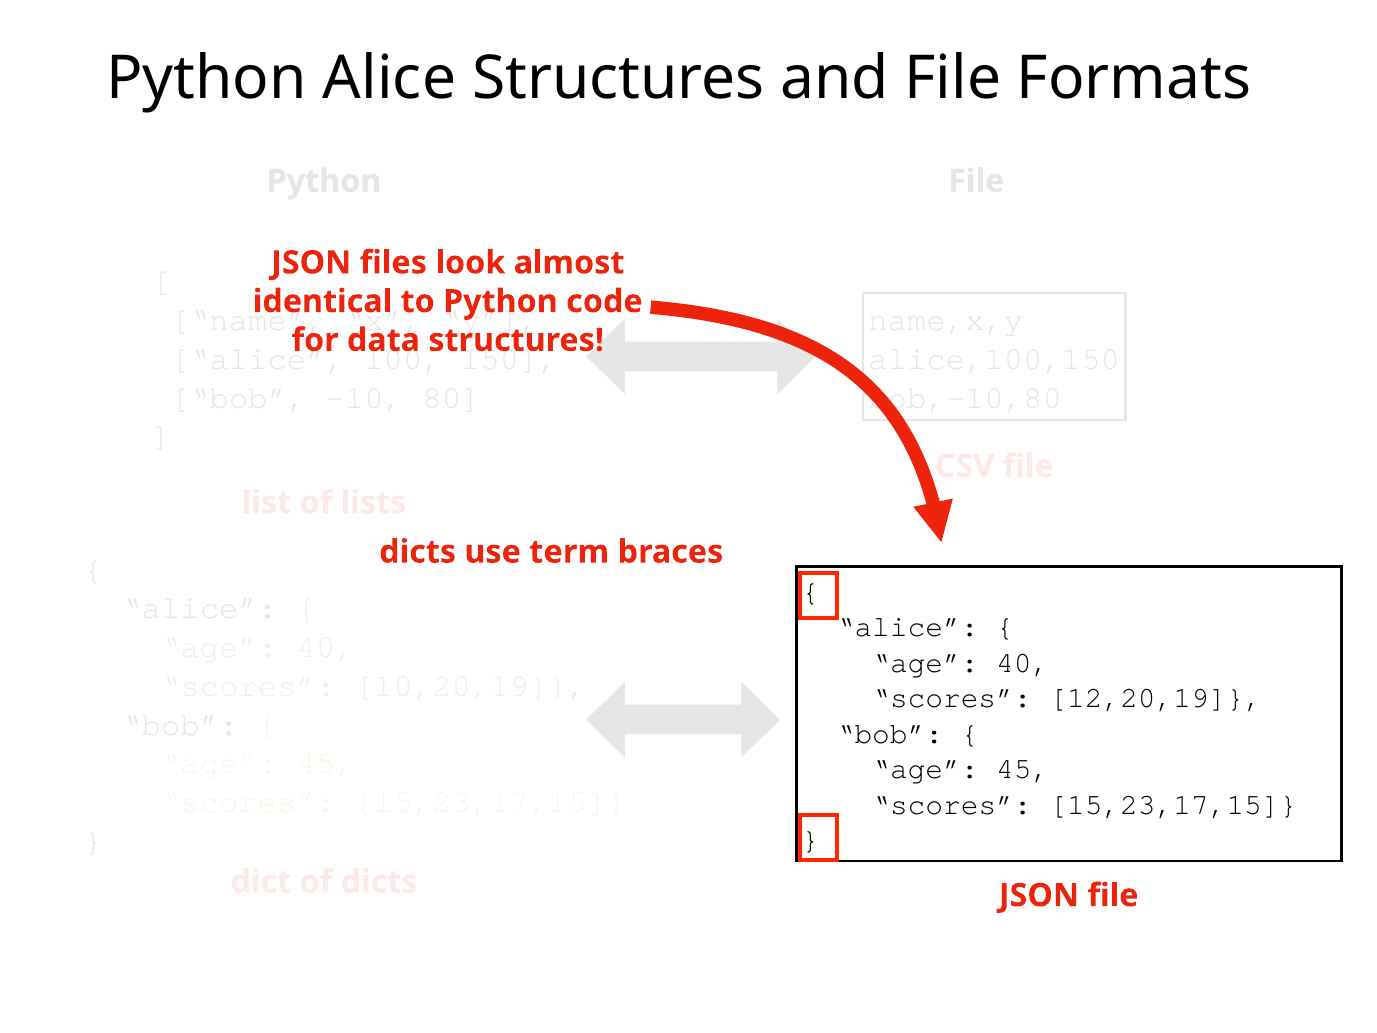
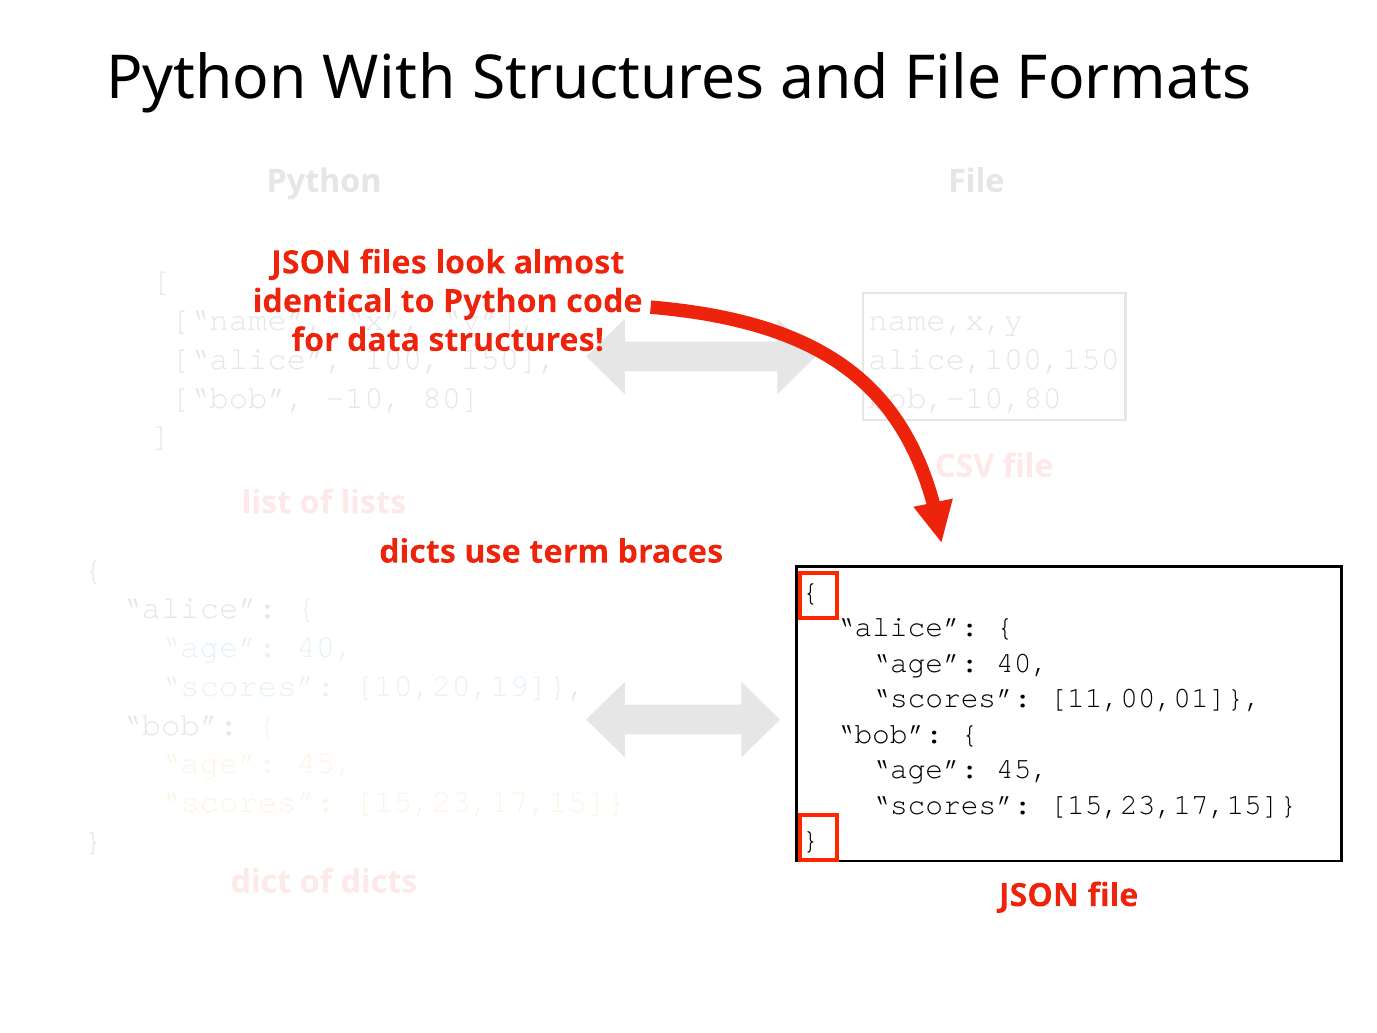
Python Alice: Alice -> With
12,20,19: 12,20,19 -> 11,00,01
